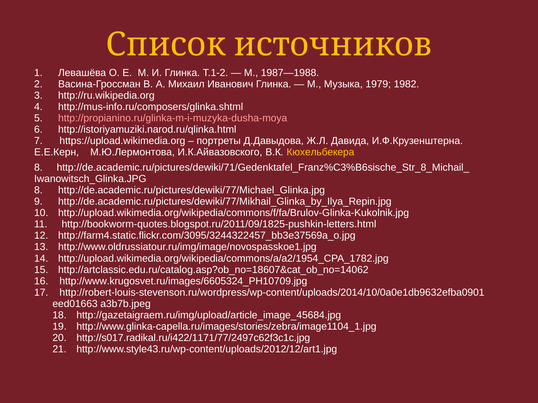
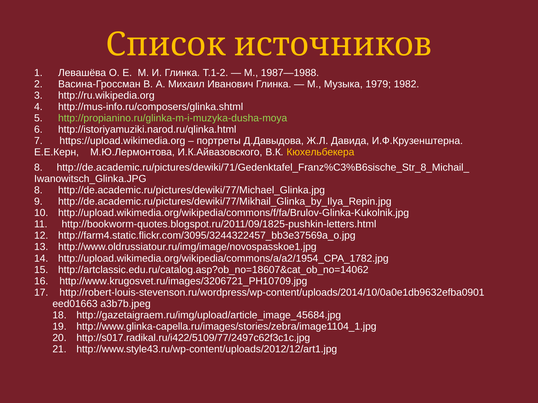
http://propianino.ru/glinka-m-i-muzyka-dusha-moya colour: pink -> light green
http://www.krugosvet.ru/images/6605324_PH10709.jpg: http://www.krugosvet.ru/images/6605324_PH10709.jpg -> http://www.krugosvet.ru/images/3206721_PH10709.jpg
http://s017.radikal.ru/i422/1171/77/2497c62f3c1c.jpg: http://s017.radikal.ru/i422/1171/77/2497c62f3c1c.jpg -> http://s017.radikal.ru/i422/5109/77/2497c62f3c1c.jpg
